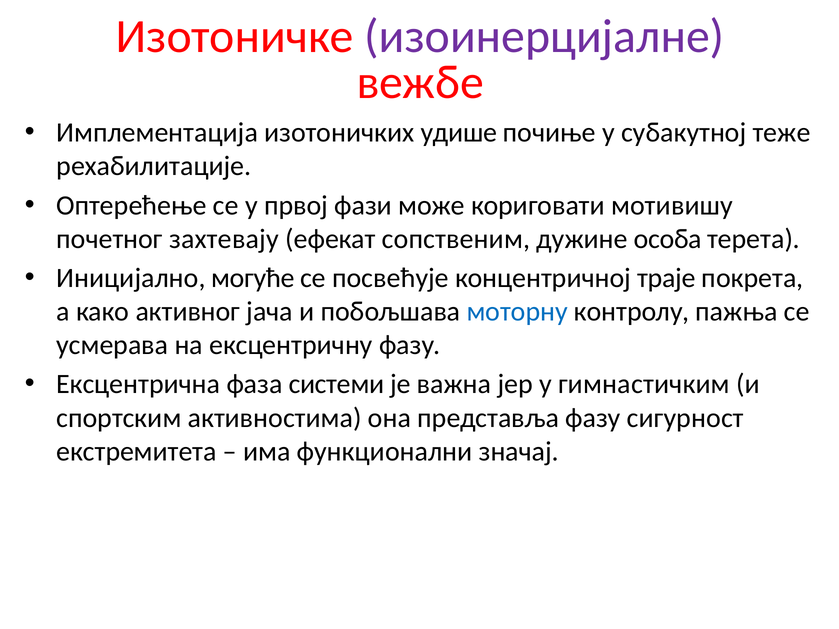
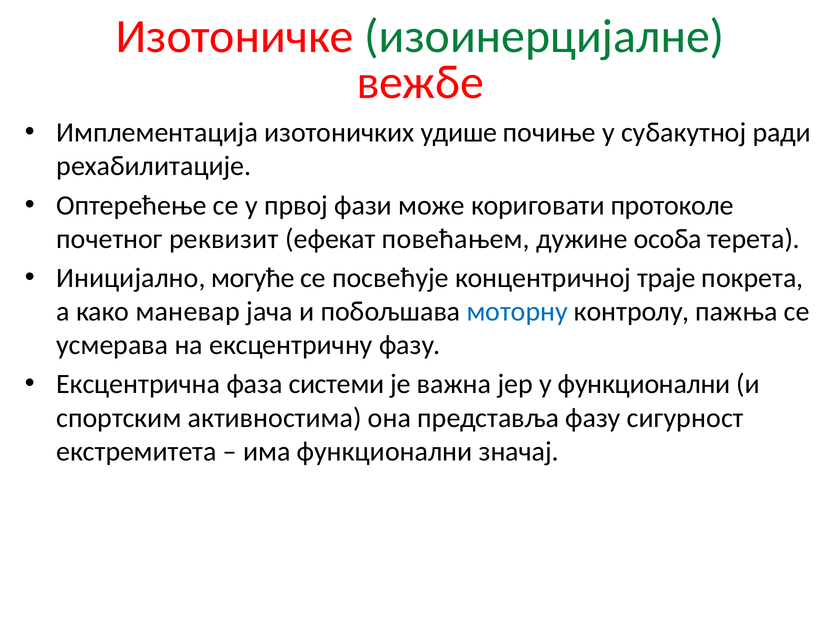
изоинерцијалне colour: purple -> green
теже: теже -> ради
мотивишу: мотивишу -> протоколе
захтевају: захтевају -> реквизит
сопственим: сопственим -> повећањем
активног: активног -> маневар
у гимнастичким: гимнастичким -> функционални
